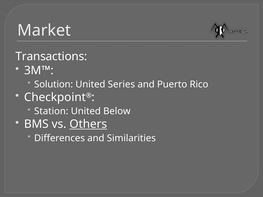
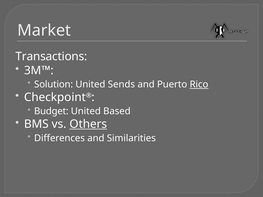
Series: Series -> Sends
Rico underline: none -> present
Station: Station -> Budget
Below: Below -> Based
